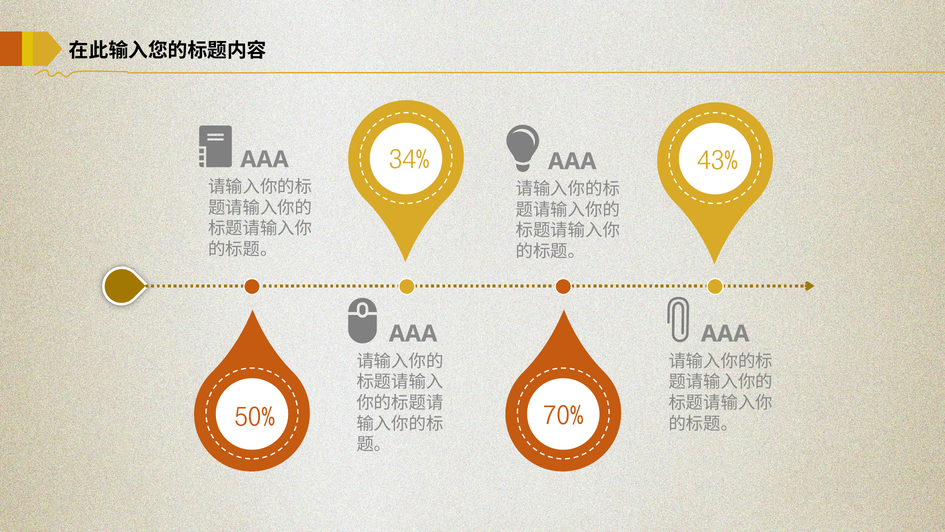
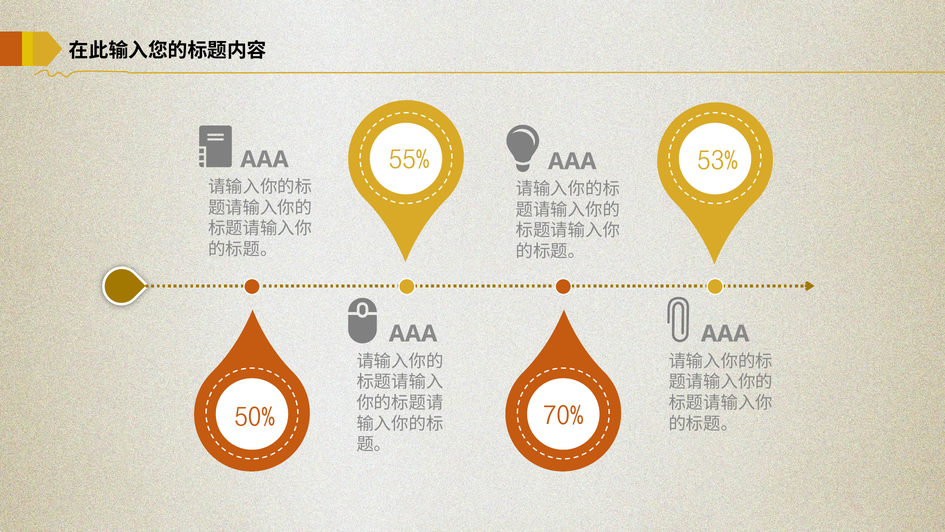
34%: 34% -> 55%
43%: 43% -> 53%
